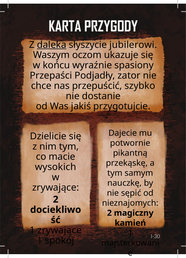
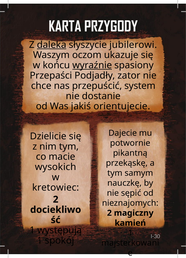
wyraźnie underline: none -> present
szybko: szybko -> system
przygotujcie: przygotujcie -> orientujecie
zrywające at (56, 188): zrywające -> kretowiec
1 zrywające: zrywające -> występują
